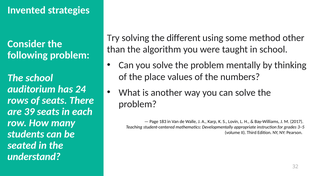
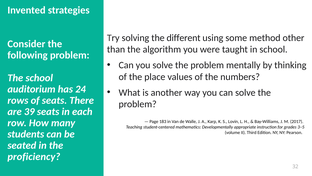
understand: understand -> proficiency
